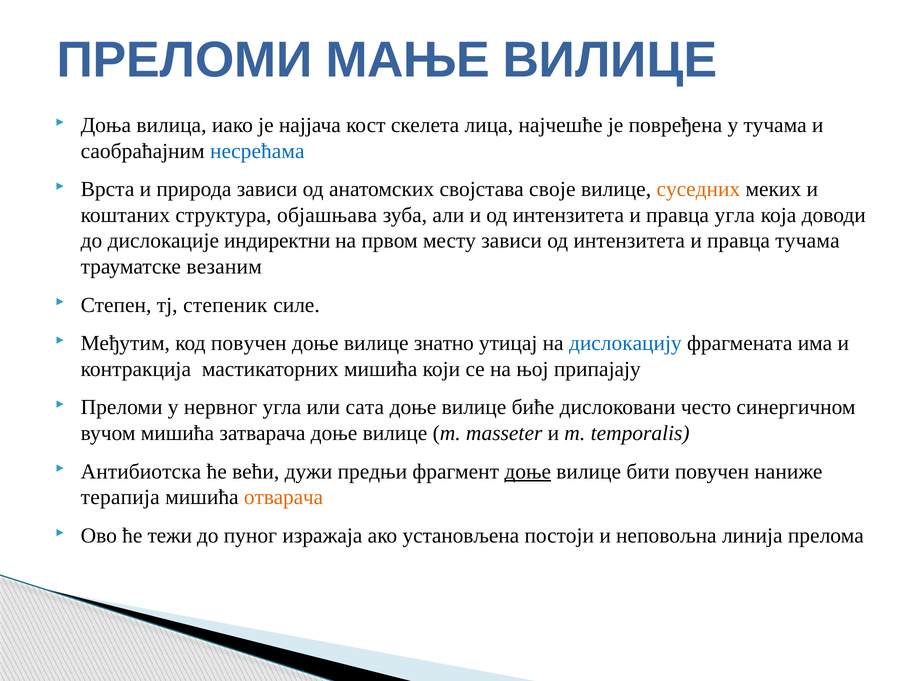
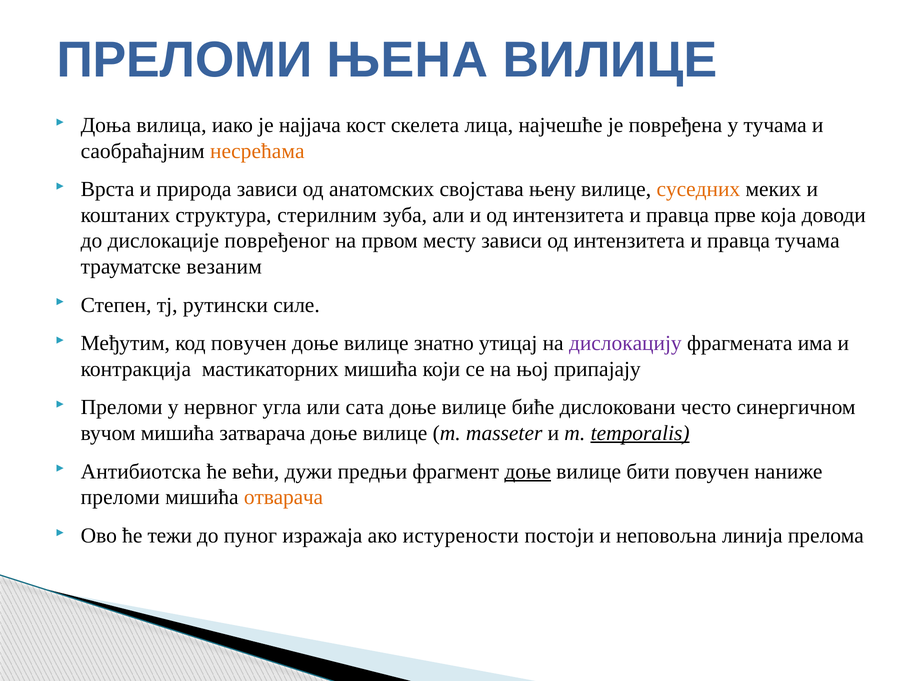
МАЊЕ: МАЊЕ -> ЊЕНА
несрећама colour: blue -> orange
своје: своје -> њену
објашњава: објашњава -> стерилним
правца угла: угла -> прве
индиректни: индиректни -> повређеног
степеник: степеник -> рутински
дислокацију colour: blue -> purple
temporalis underline: none -> present
терапија at (120, 497): терапија -> преломи
установљена: установљена -> истурености
